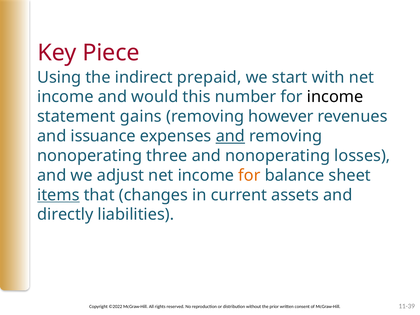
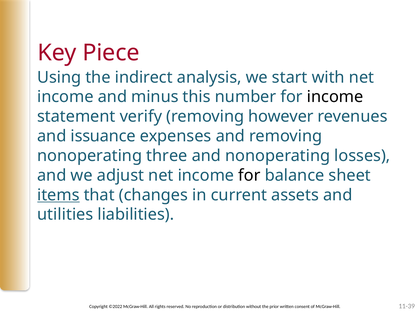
prepaid: prepaid -> analysis
would: would -> minus
gains: gains -> verify
and at (230, 136) underline: present -> none
for at (249, 175) colour: orange -> black
directly: directly -> utilities
